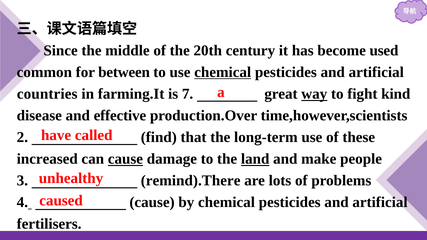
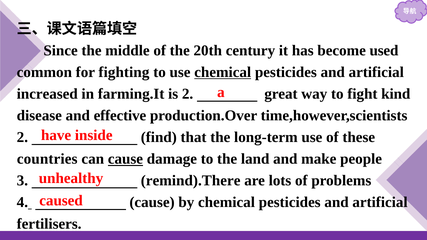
between: between -> fighting
countries: countries -> increased
is 7: 7 -> 2
way underline: present -> none
called: called -> inside
increased: increased -> countries
land underline: present -> none
